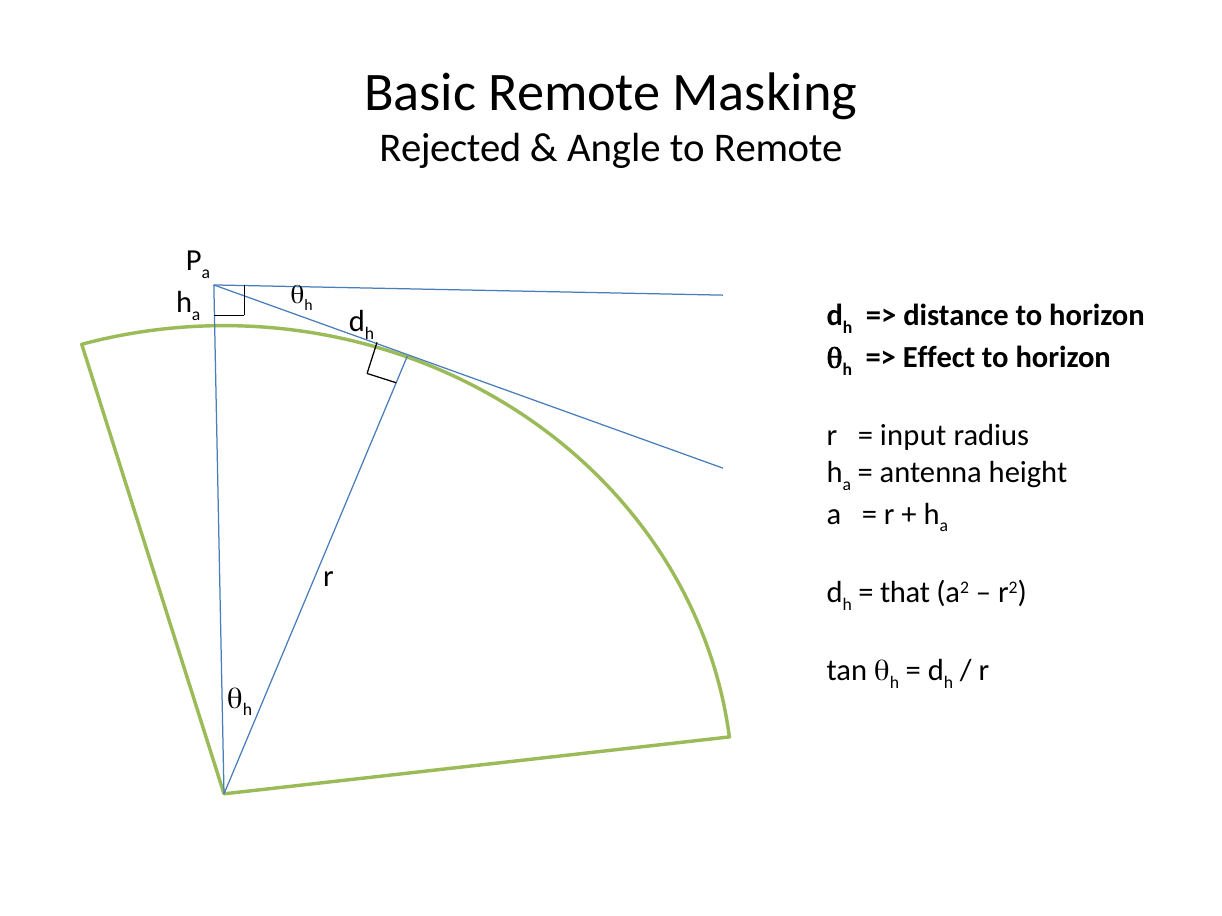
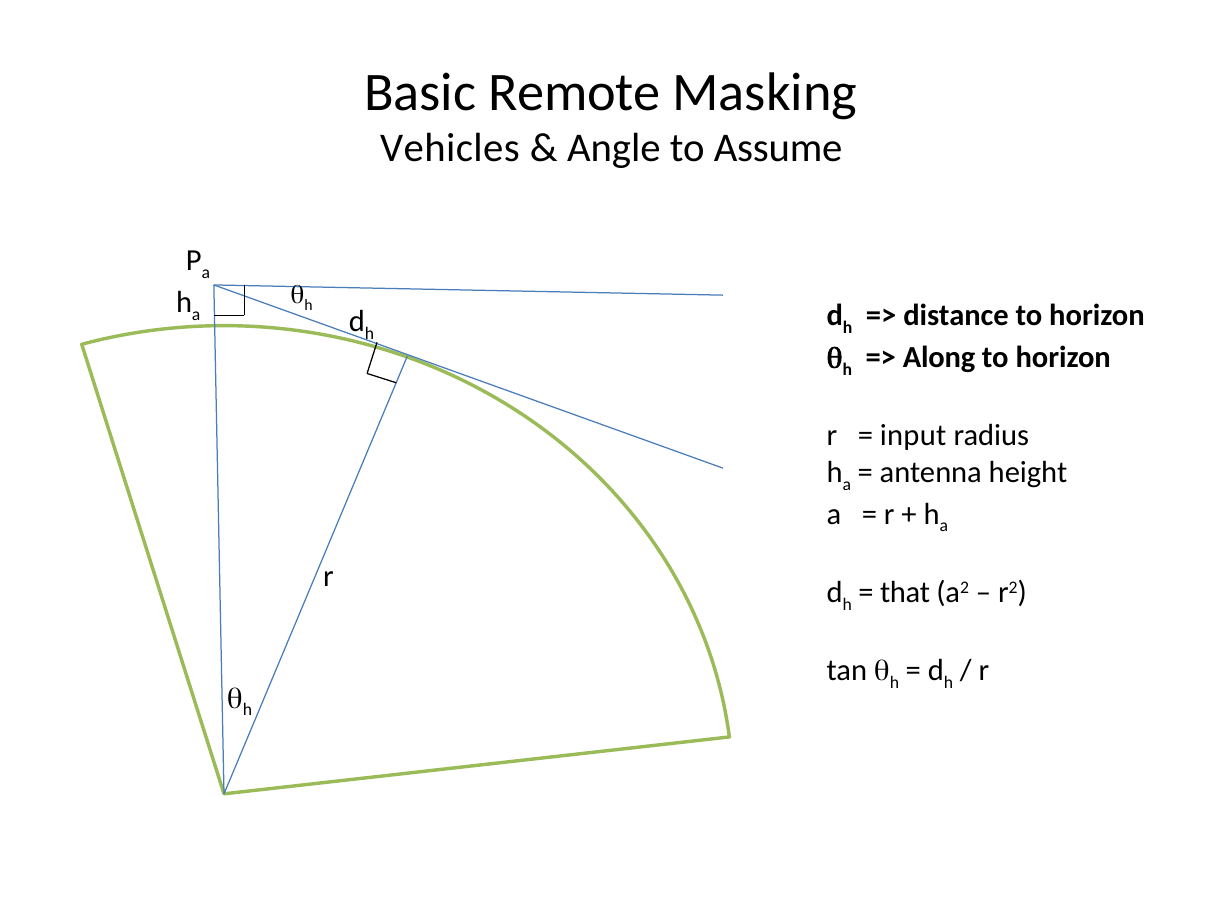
Rejected: Rejected -> Vehicles
to Remote: Remote -> Assume
Effect: Effect -> Along
